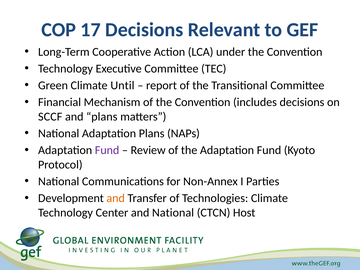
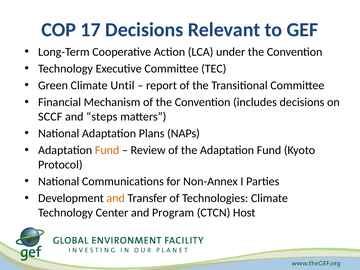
and plans: plans -> steps
Fund at (107, 150) colour: purple -> orange
and National: National -> Program
